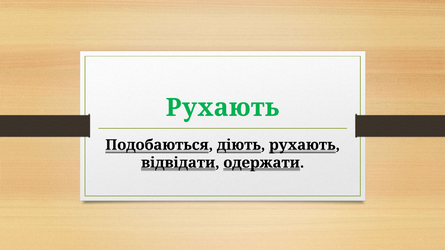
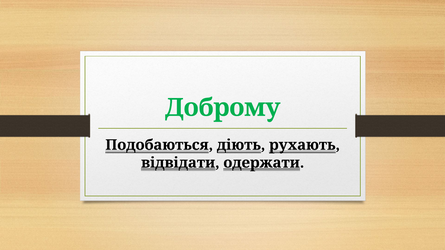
Рухають at (222, 108): Рухають -> Доброму
